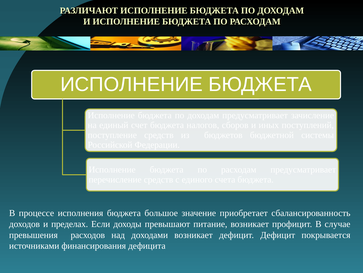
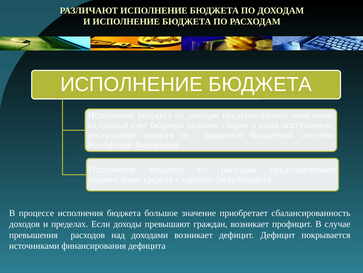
питание: питание -> граждан
